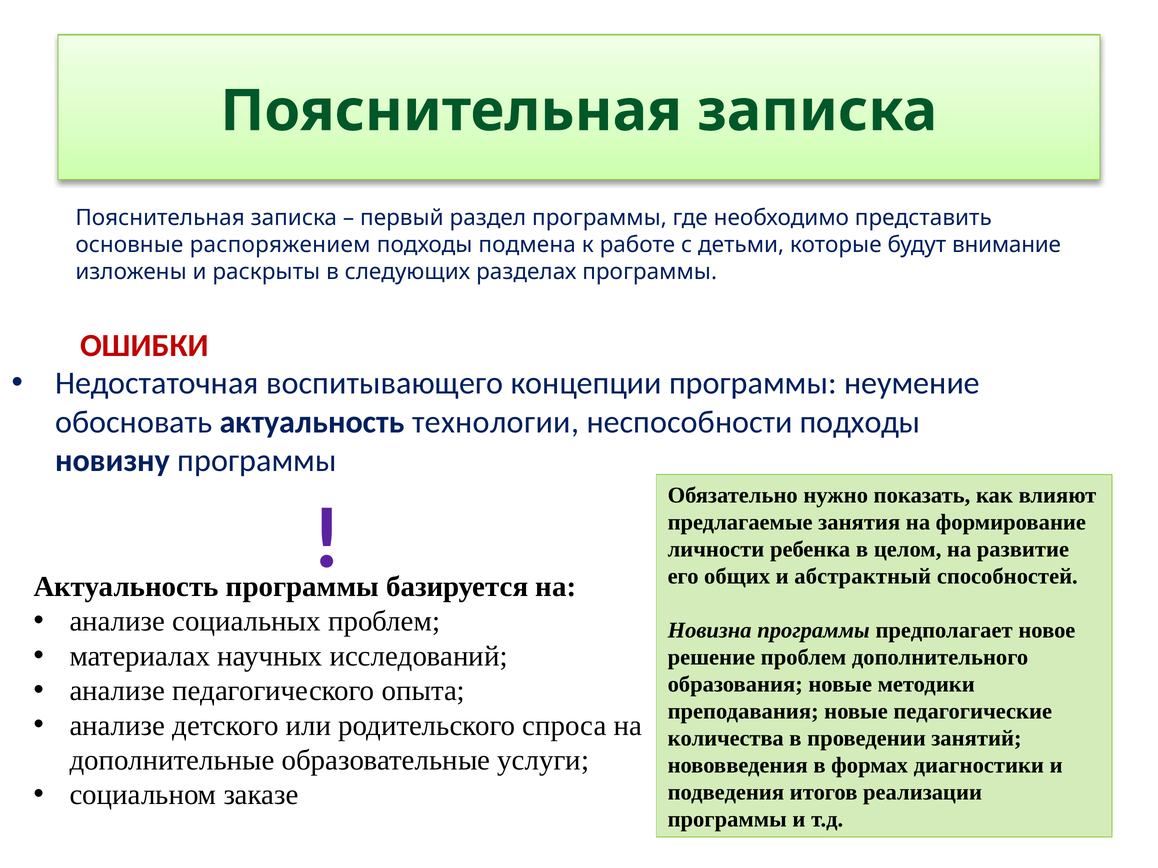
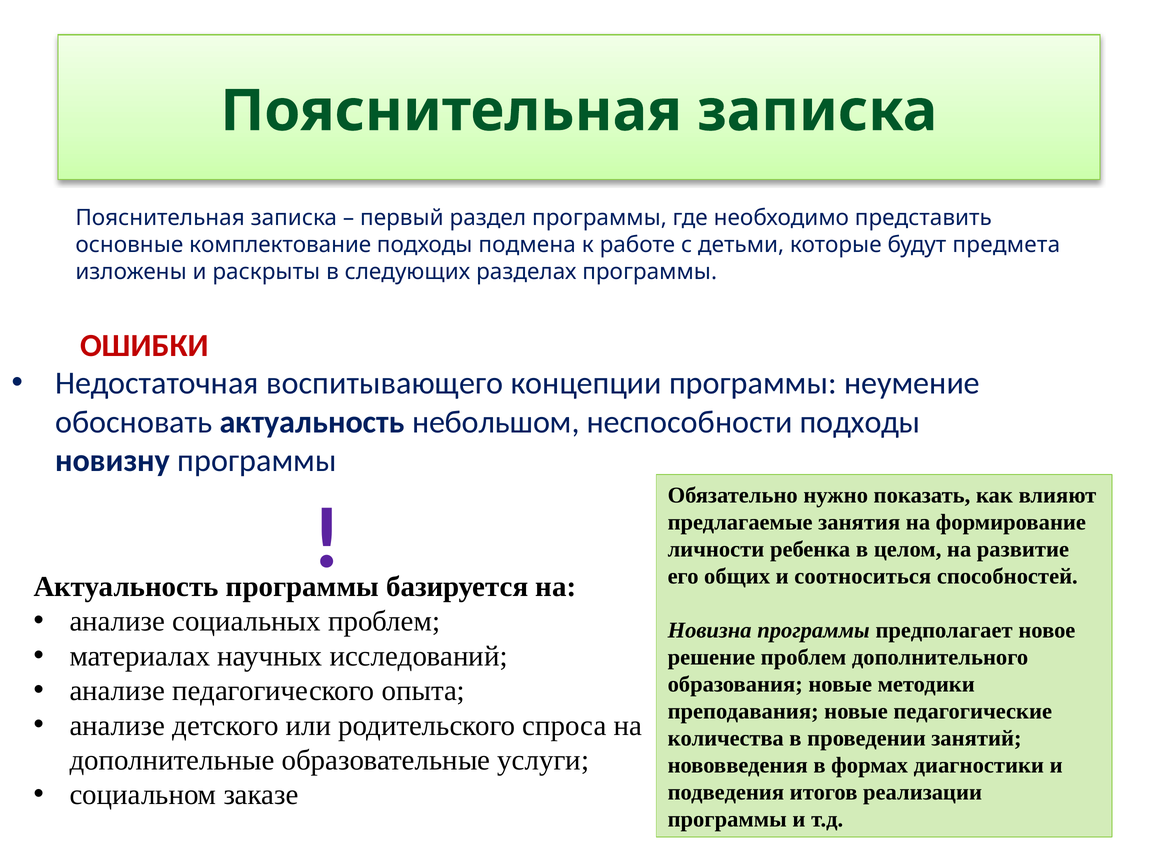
распоряжением: распоряжением -> комплектование
внимание: внимание -> предмета
технологии: технологии -> небольшом
абстрактный: абстрактный -> соотноситься
